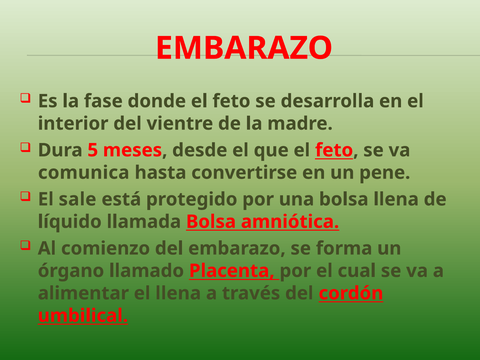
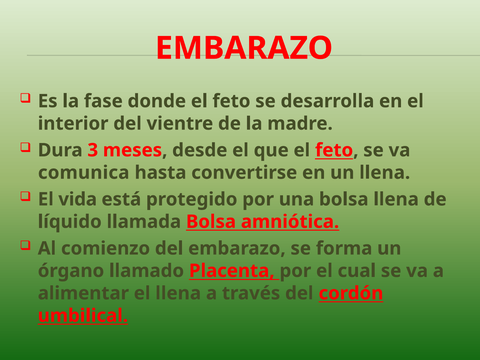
5: 5 -> 3
un pene: pene -> llena
sale: sale -> vida
